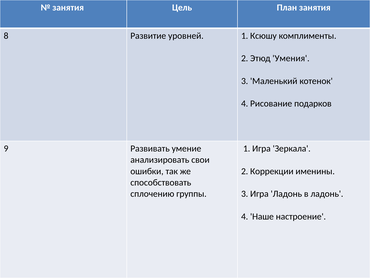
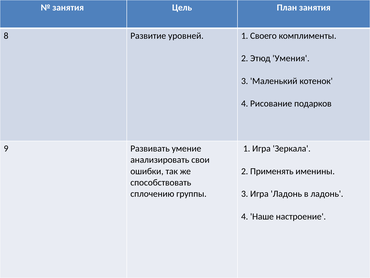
Ксюшу: Ксюшу -> Своего
Коррекции: Коррекции -> Применять
